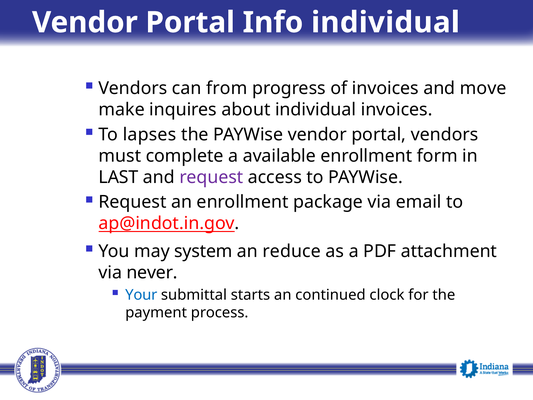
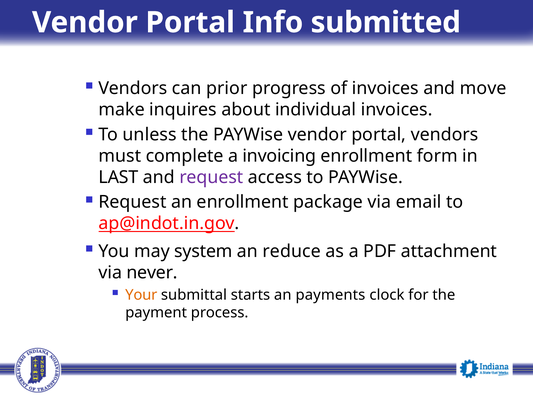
Info individual: individual -> submitted
from: from -> prior
lapses: lapses -> unless
available: available -> invoicing
Your colour: blue -> orange
continued: continued -> payments
